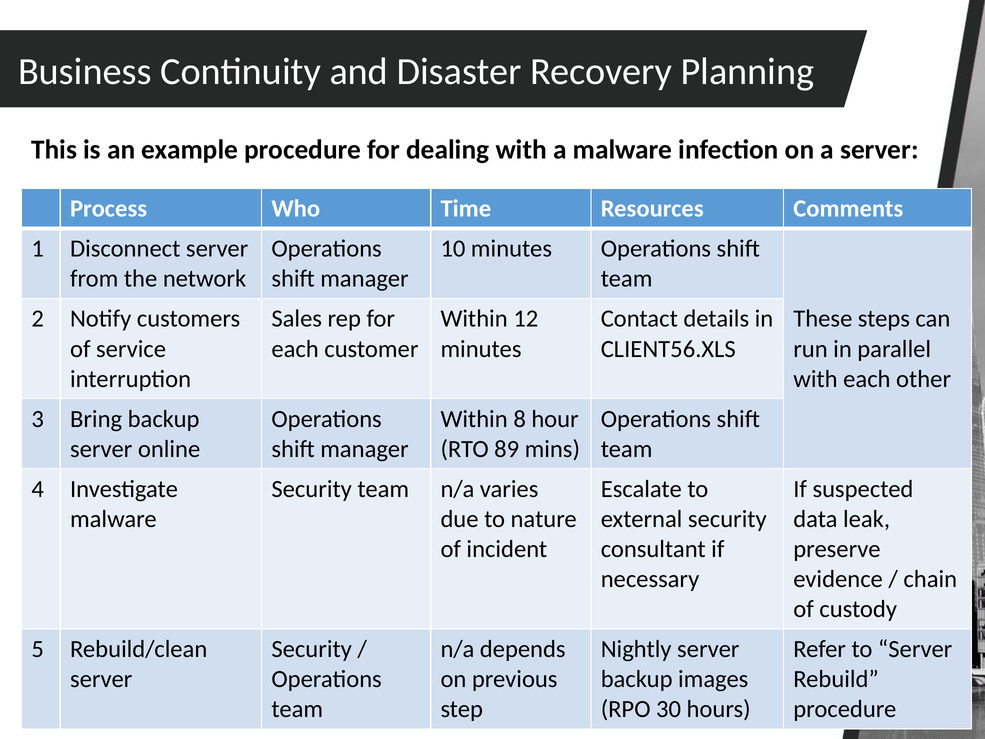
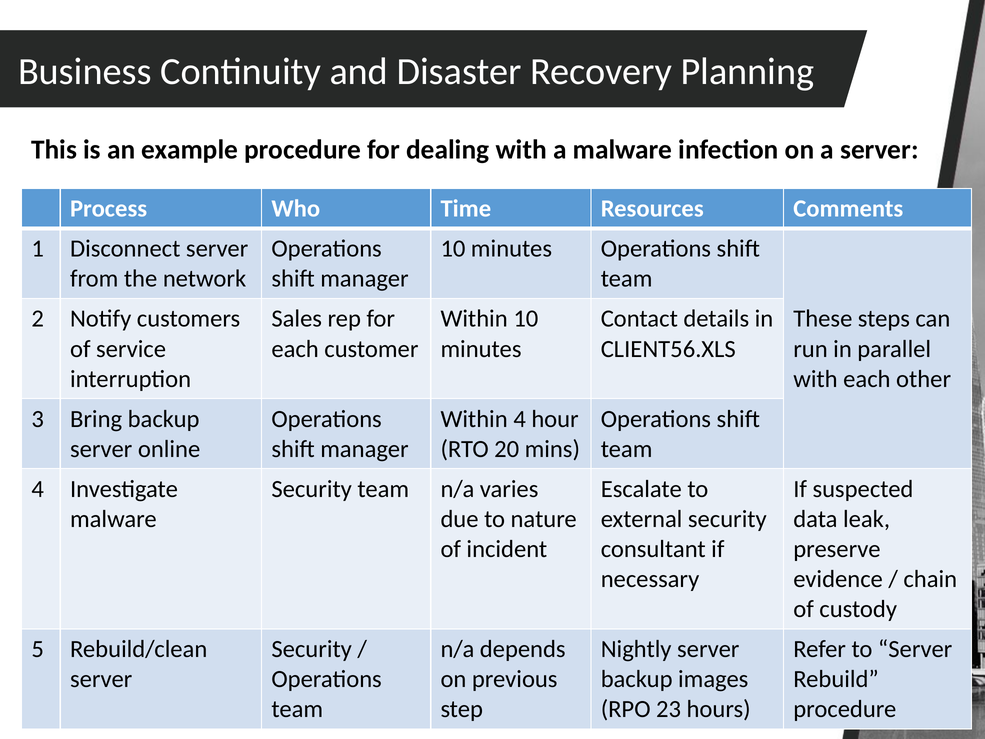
Within 12: 12 -> 10
Within 8: 8 -> 4
89: 89 -> 20
30: 30 -> 23
